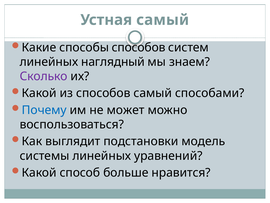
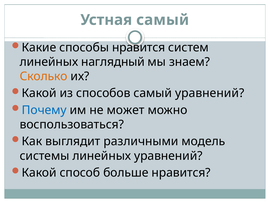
способы способов: способов -> нравится
Сколько colour: purple -> orange
самый способами: способами -> уравнений
подстановки: подстановки -> различными
